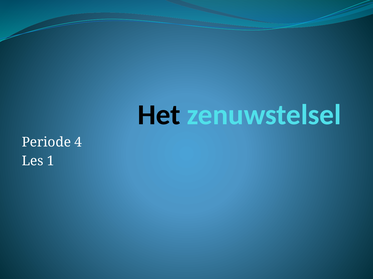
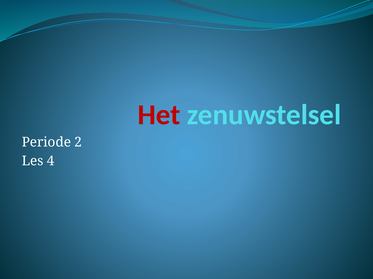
Het colour: black -> red
4: 4 -> 2
1: 1 -> 4
